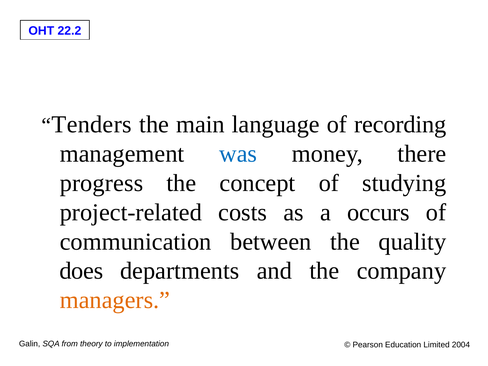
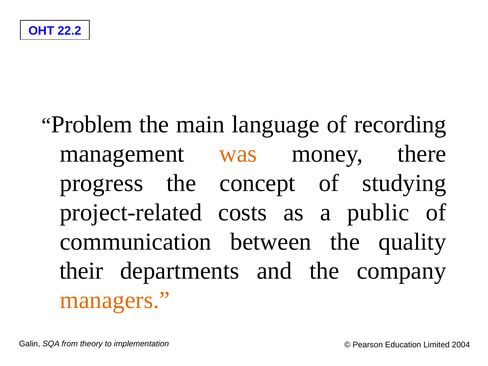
Tenders: Tenders -> Problem
was colour: blue -> orange
occurs: occurs -> public
does: does -> their
